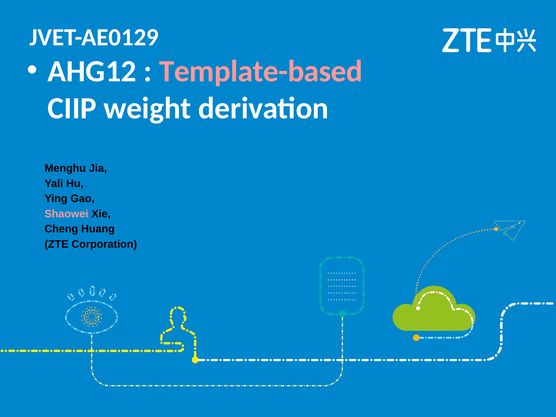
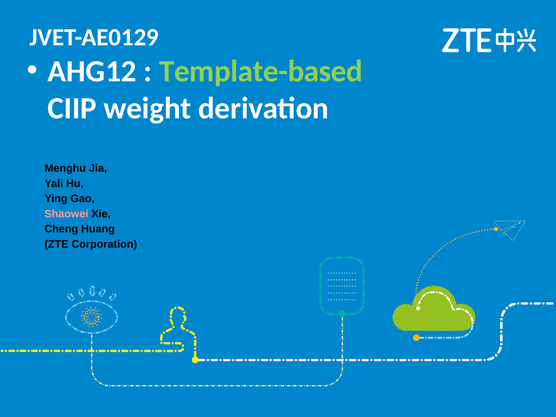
Template-based colour: pink -> light green
